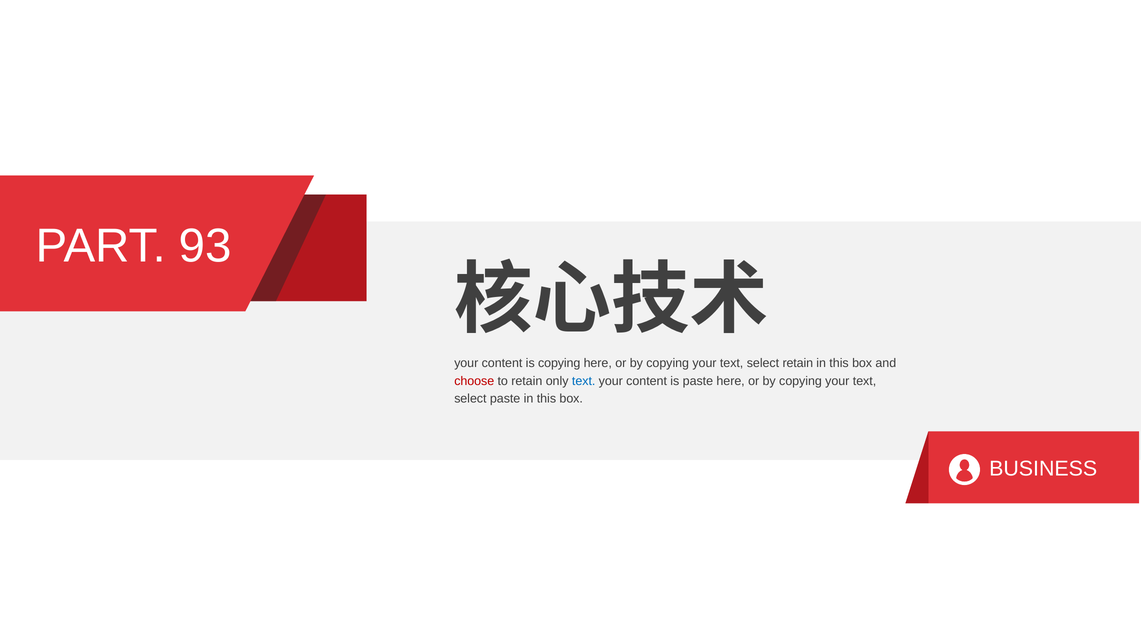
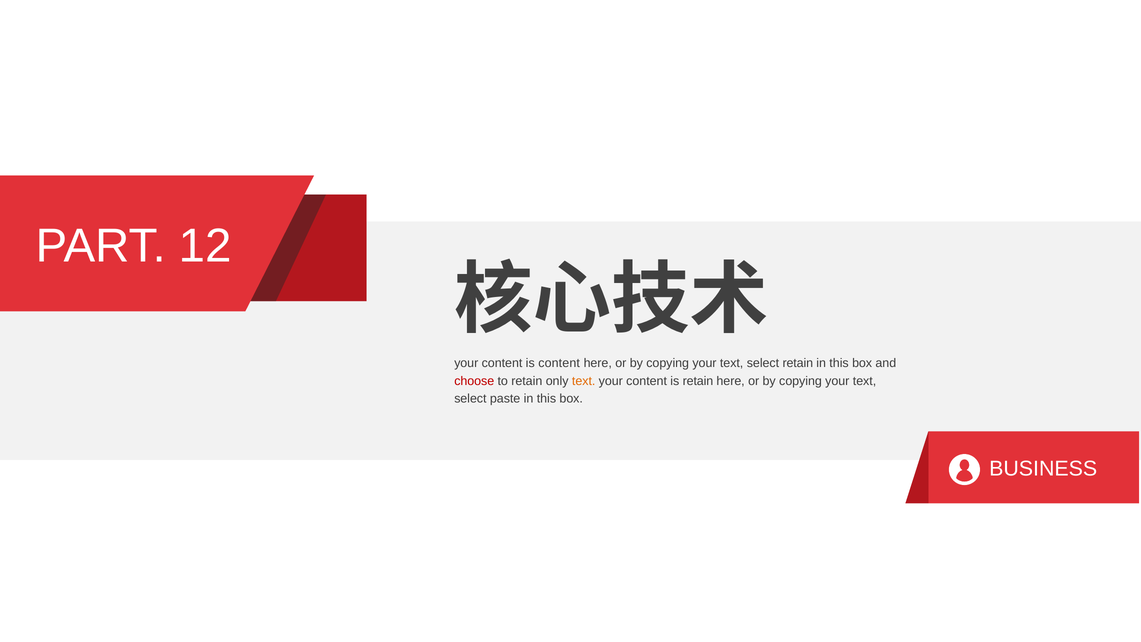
93: 93 -> 12
is copying: copying -> content
text at (584, 381) colour: blue -> orange
is paste: paste -> retain
